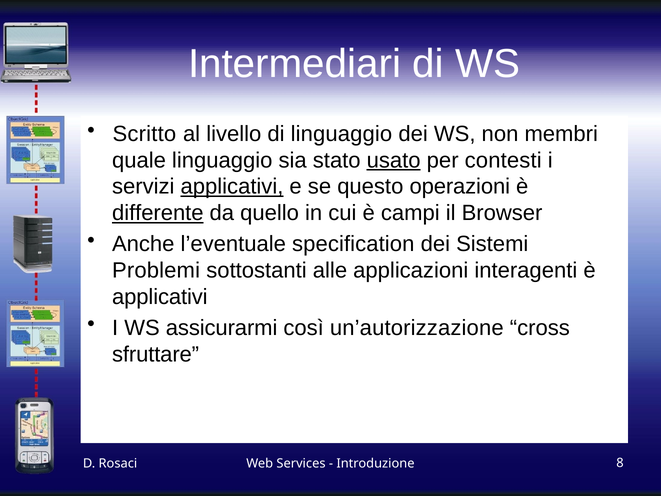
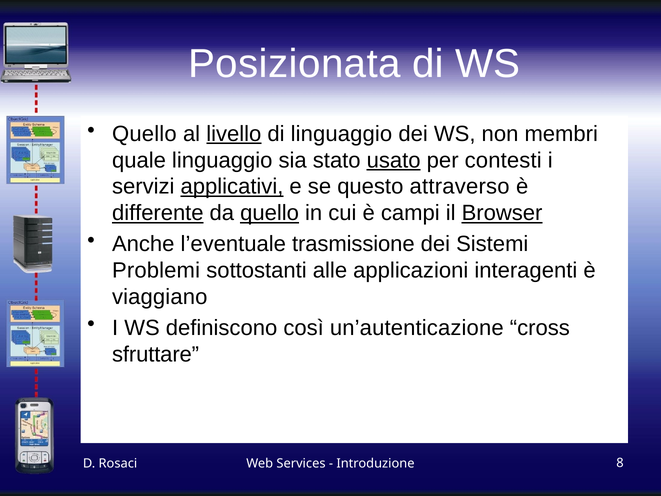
Intermediari: Intermediari -> Posizionata
Scritto at (144, 134): Scritto -> Quello
livello underline: none -> present
operazioni: operazioni -> attraverso
quello at (270, 213) underline: none -> present
Browser underline: none -> present
specification: specification -> trasmissione
applicativi at (160, 297): applicativi -> viaggiano
assicurarmi: assicurarmi -> definiscono
un’autorizzazione: un’autorizzazione -> un’autenticazione
